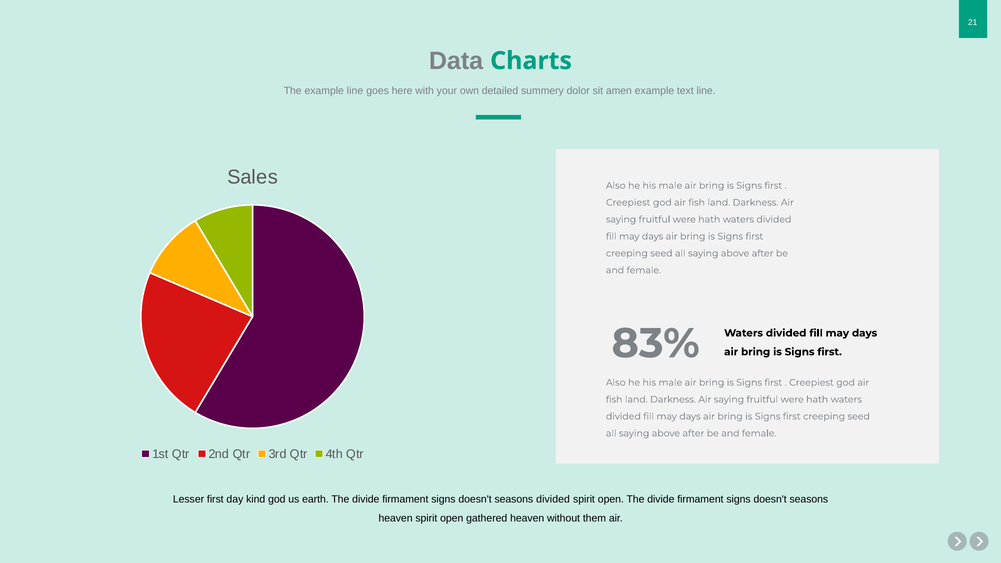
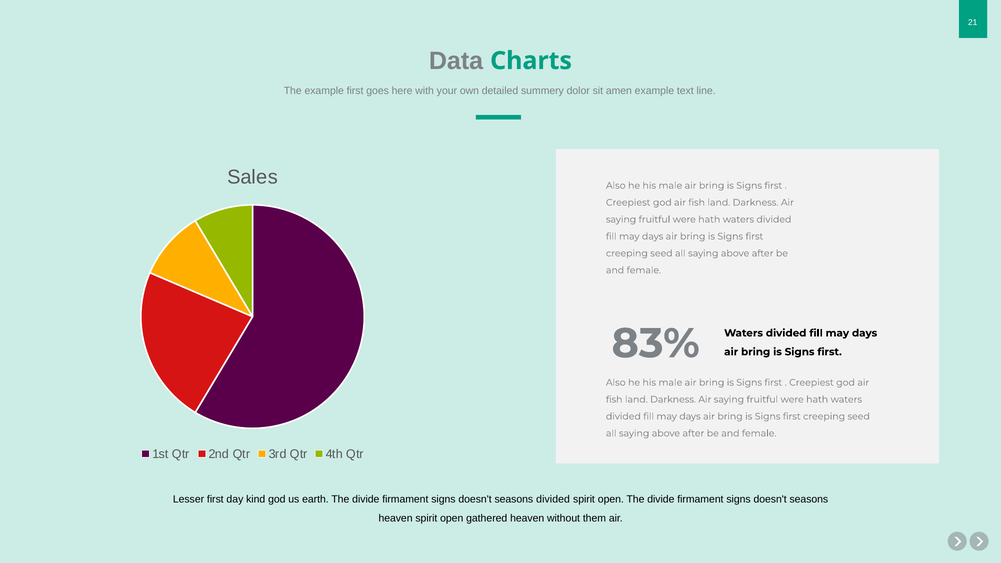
example line: line -> first
